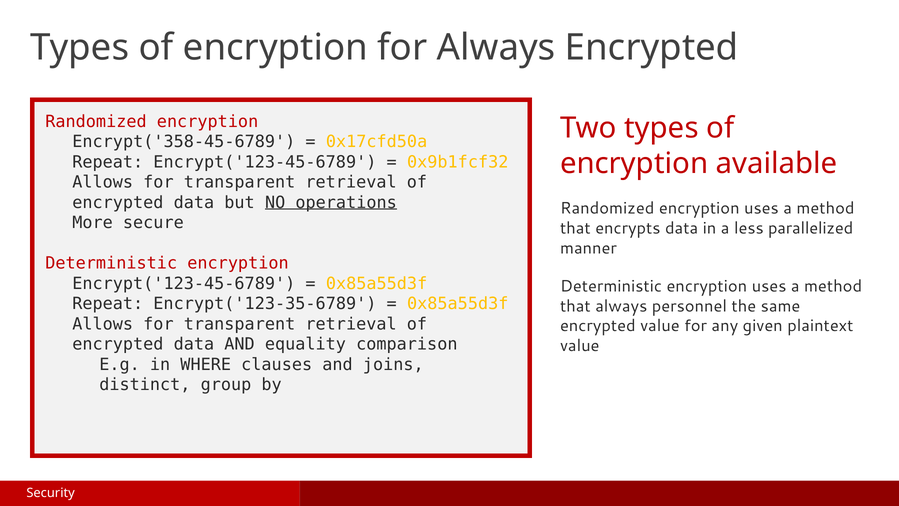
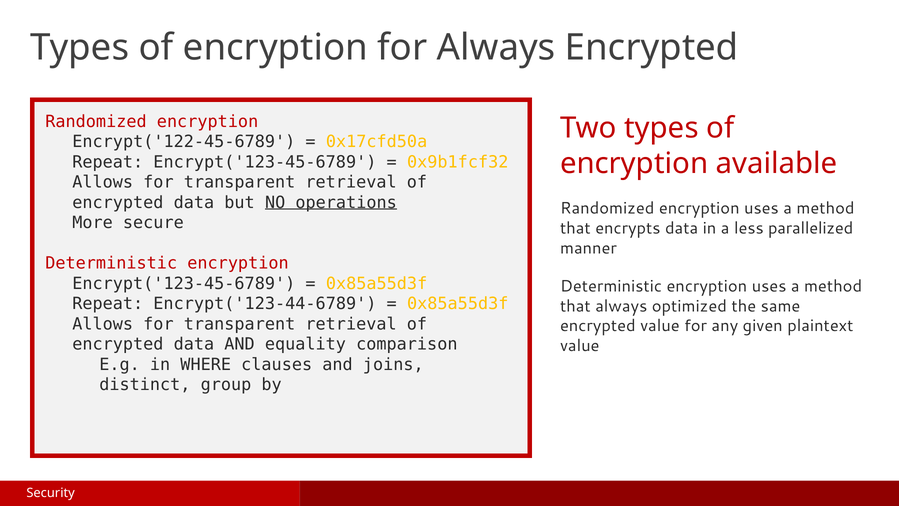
Encrypt('358-45-6789: Encrypt('358-45-6789 -> Encrypt('122-45-6789
Encrypt('123-35-6789: Encrypt('123-35-6789 -> Encrypt('123-44-6789
personnel: personnel -> optimized
